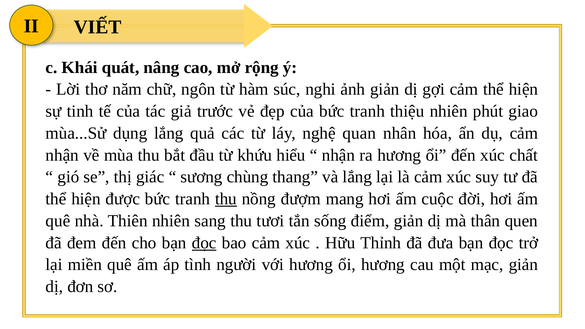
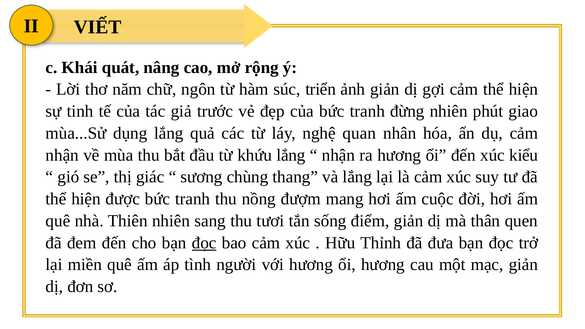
nghi: nghi -> triển
thiệu: thiệu -> đừng
khứu hiểu: hiểu -> lắng
chất: chất -> kiểu
thu at (226, 199) underline: present -> none
